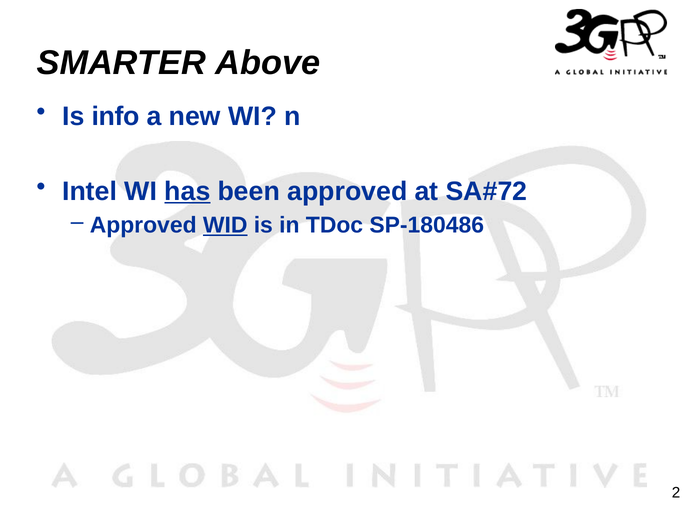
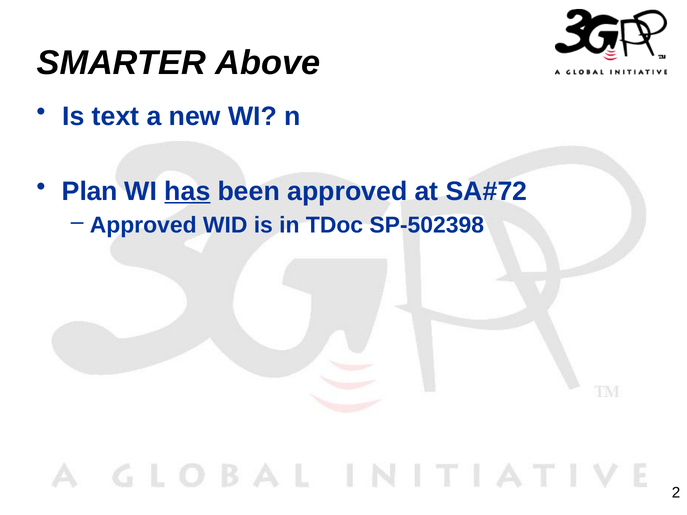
info: info -> text
Intel: Intel -> Plan
WID underline: present -> none
SP-180486: SP-180486 -> SP-502398
